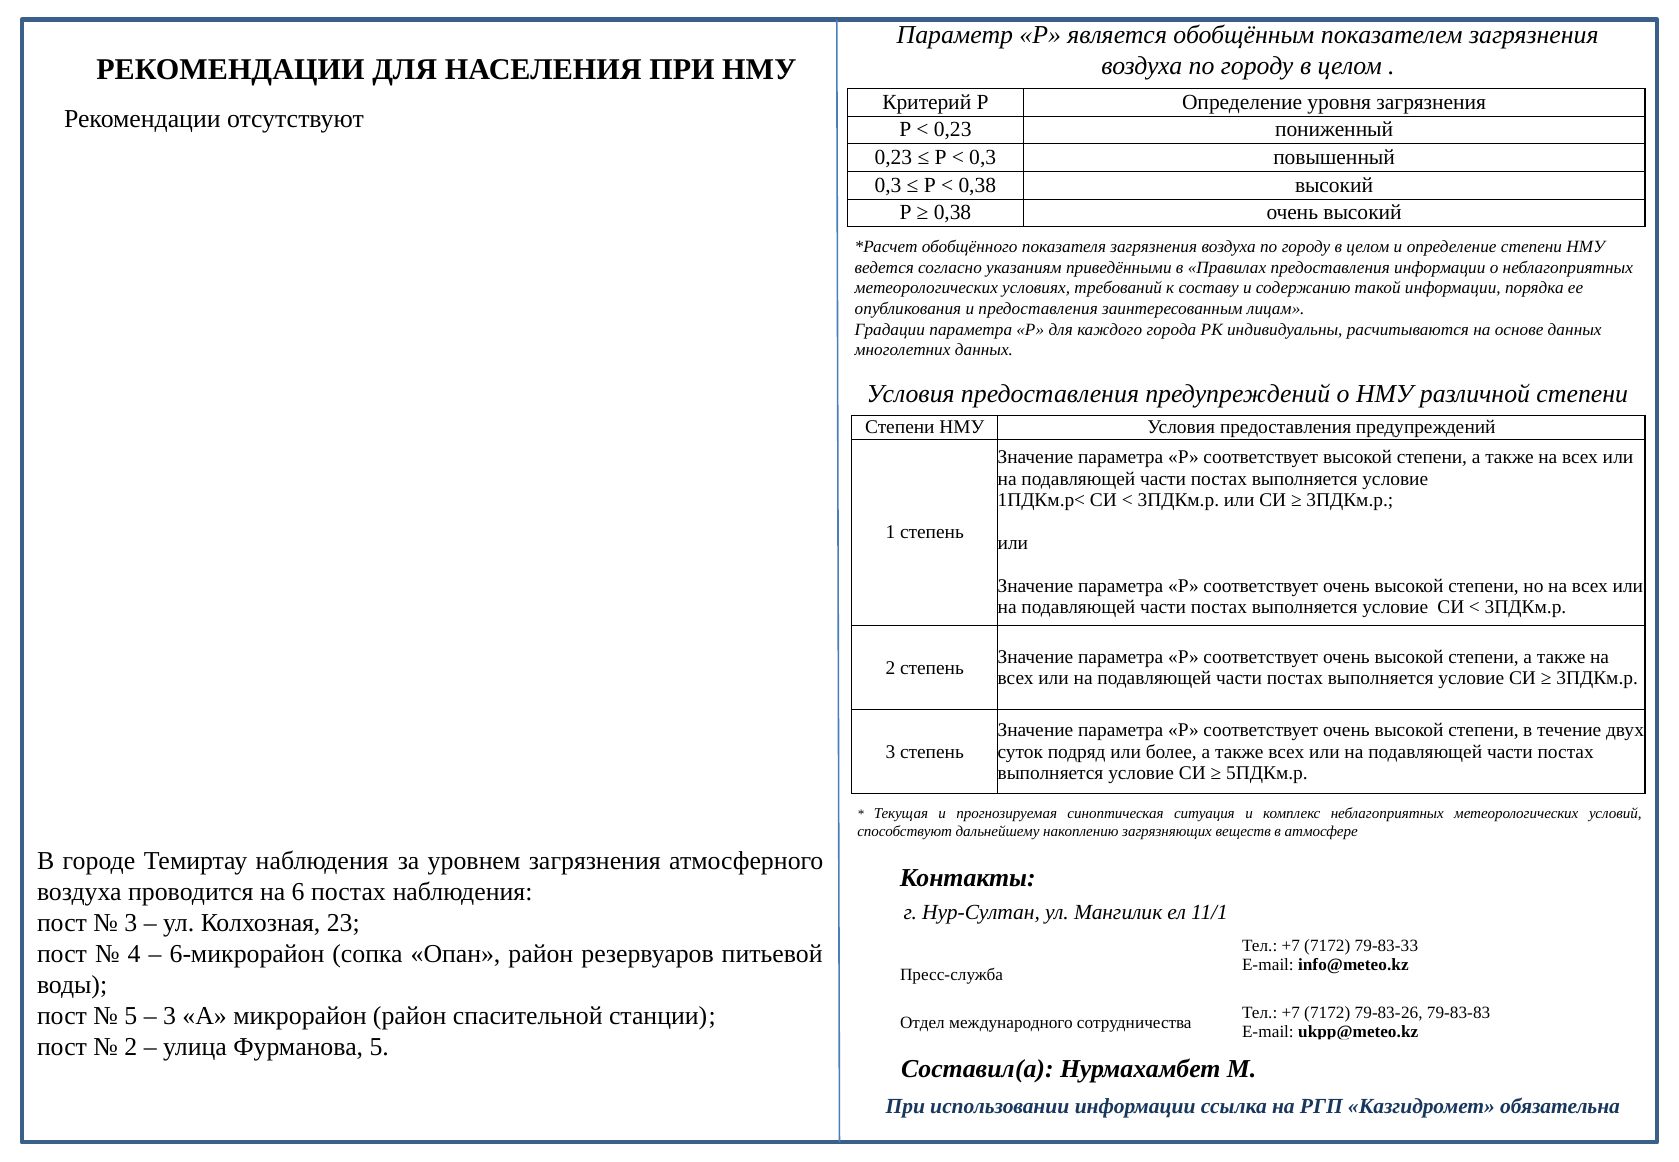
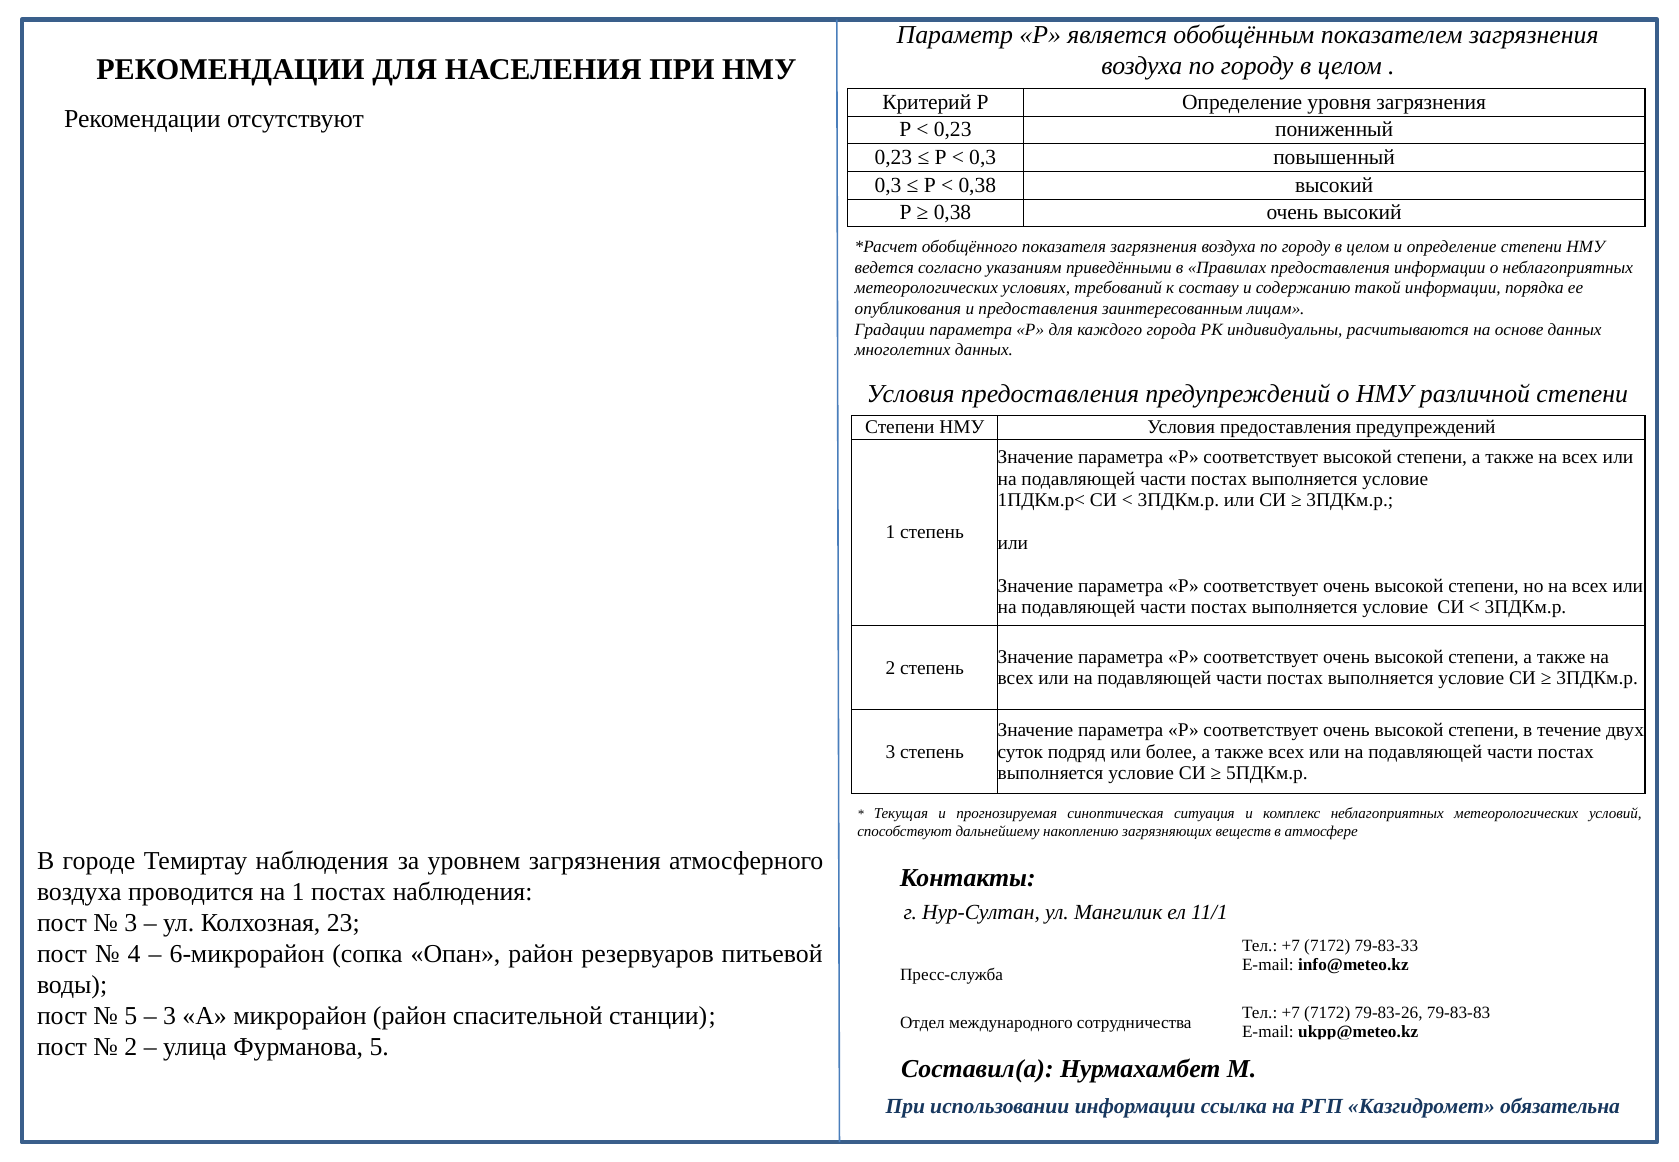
на 6: 6 -> 1
